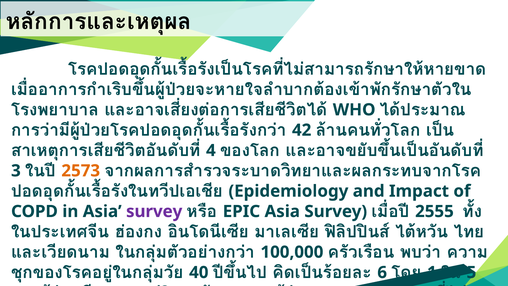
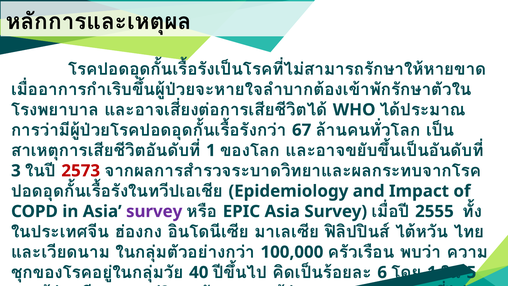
42: 42 -> 67
4 at (211, 150): 4 -> 1
2573 colour: orange -> red
